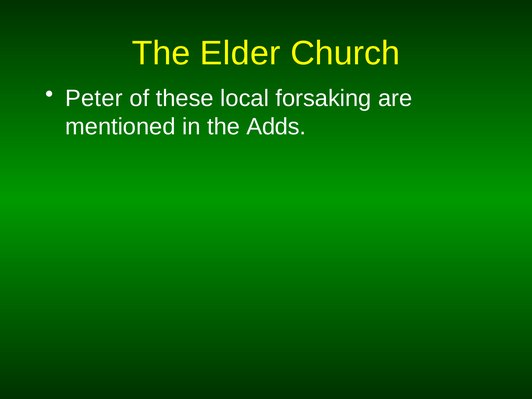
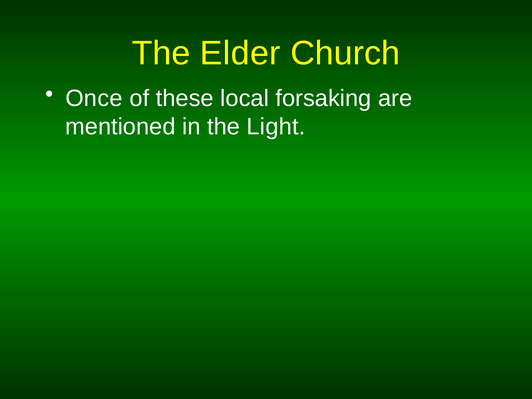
Peter: Peter -> Once
Adds: Adds -> Light
